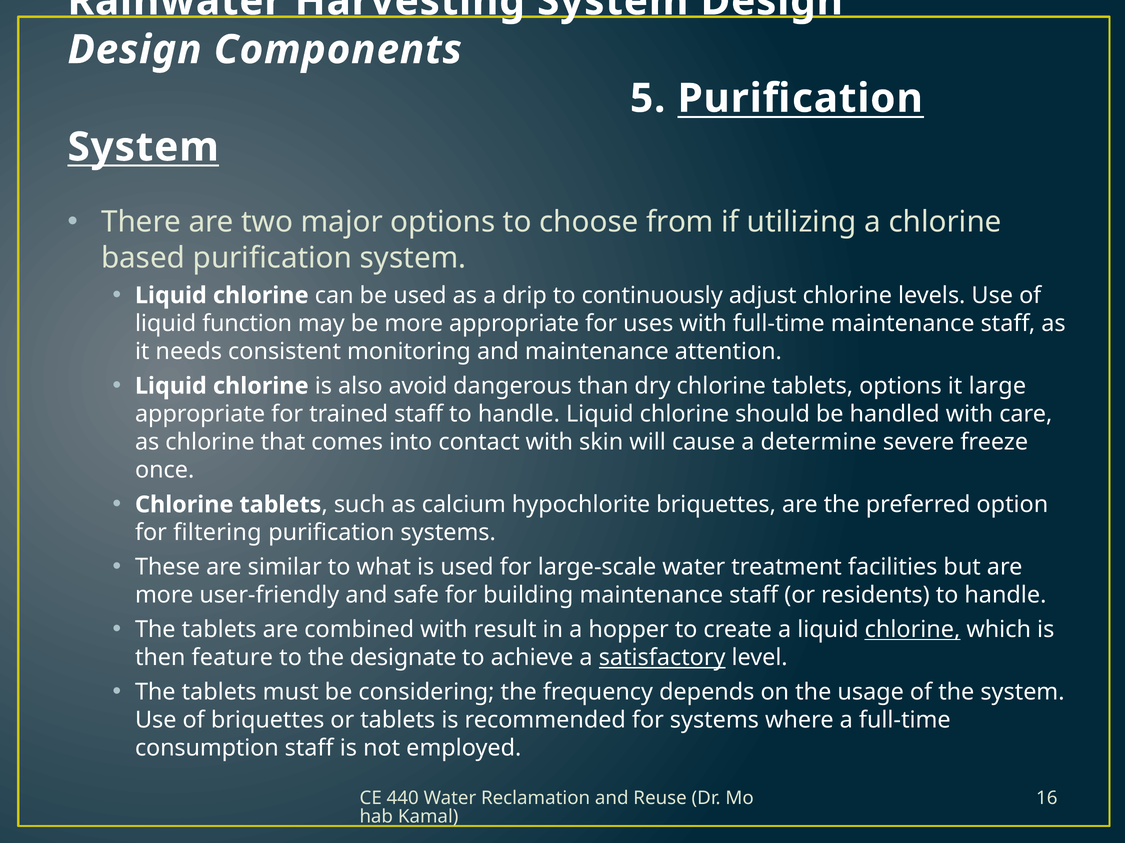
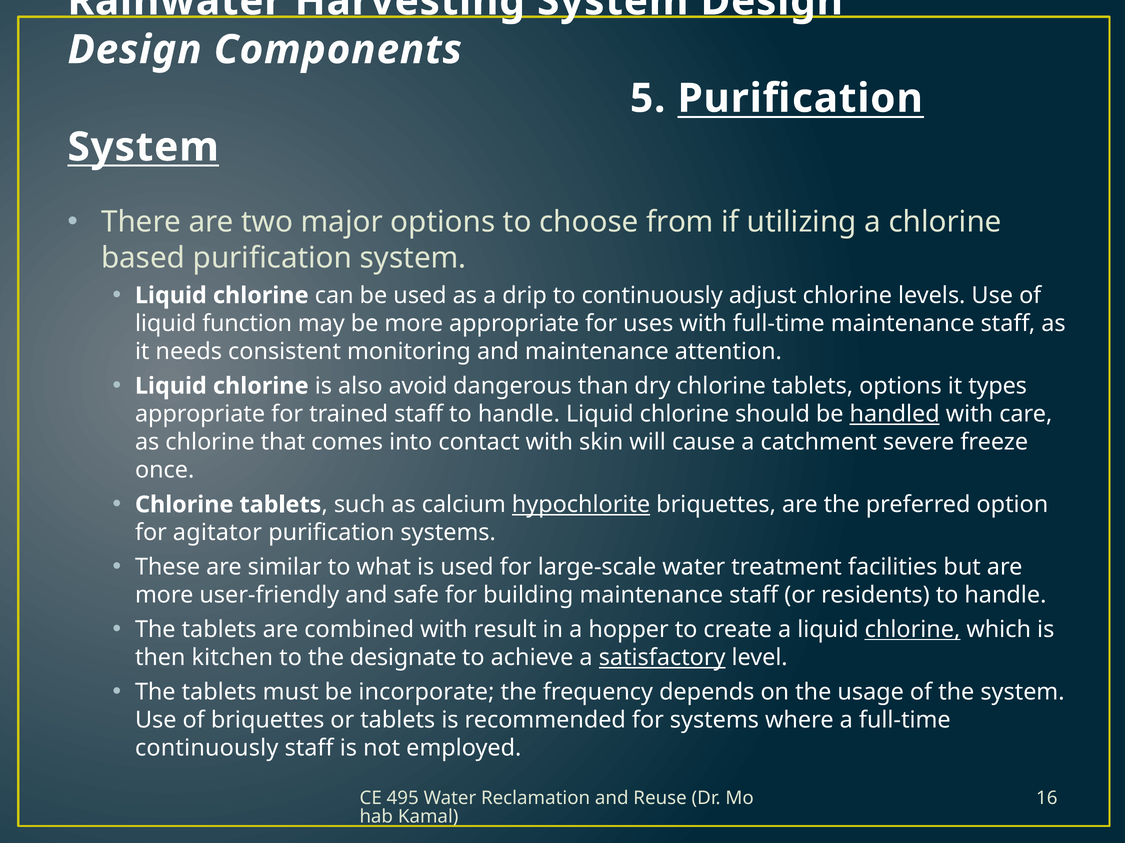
large: large -> types
handled underline: none -> present
determine: determine -> catchment
hypochlorite underline: none -> present
filtering: filtering -> agitator
feature: feature -> kitchen
considering: considering -> incorporate
consumption at (207, 749): consumption -> continuously
440: 440 -> 495
